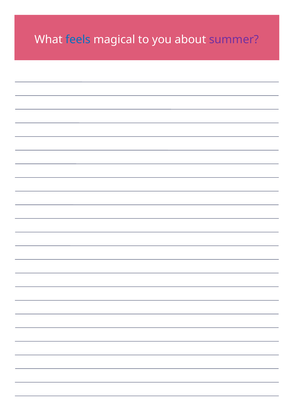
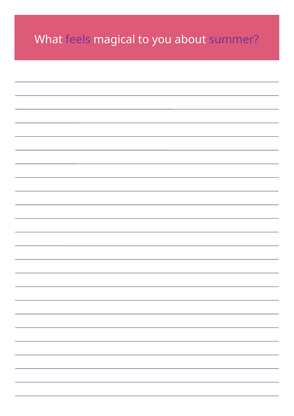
feels colour: blue -> purple
